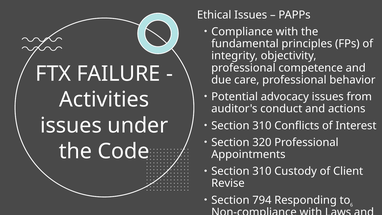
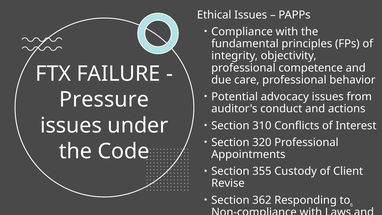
Activities: Activities -> Pressure
310 at (262, 171): 310 -> 355
794: 794 -> 362
